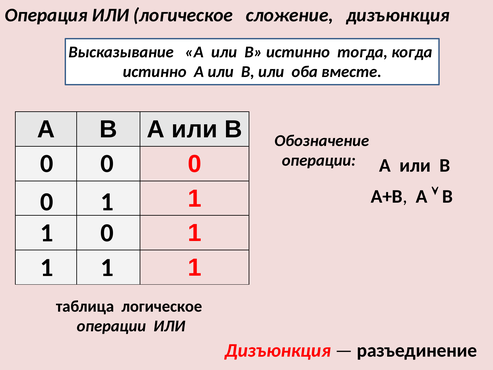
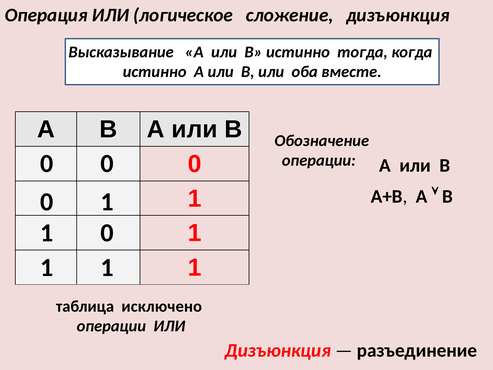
таблица логическое: логическое -> исключено
